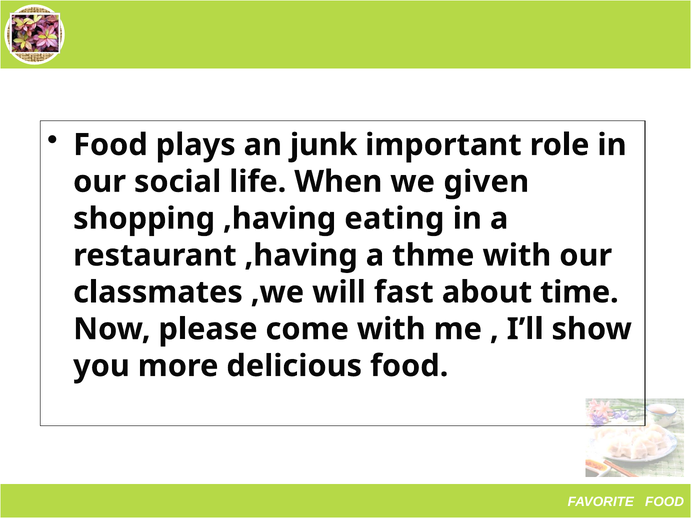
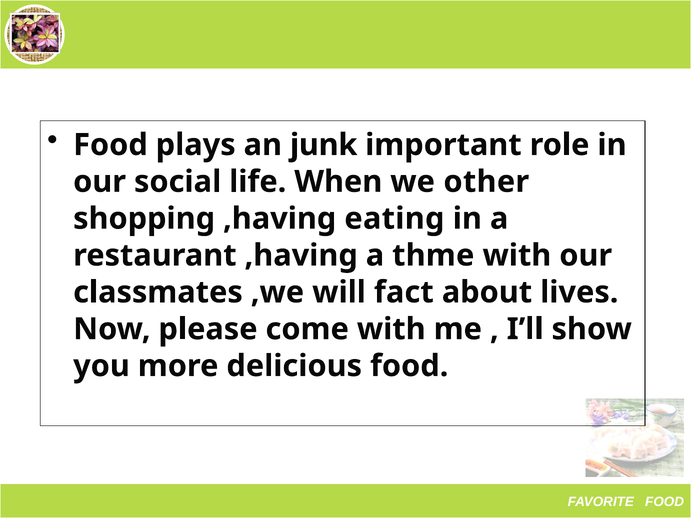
given: given -> other
fast: fast -> fact
time: time -> lives
